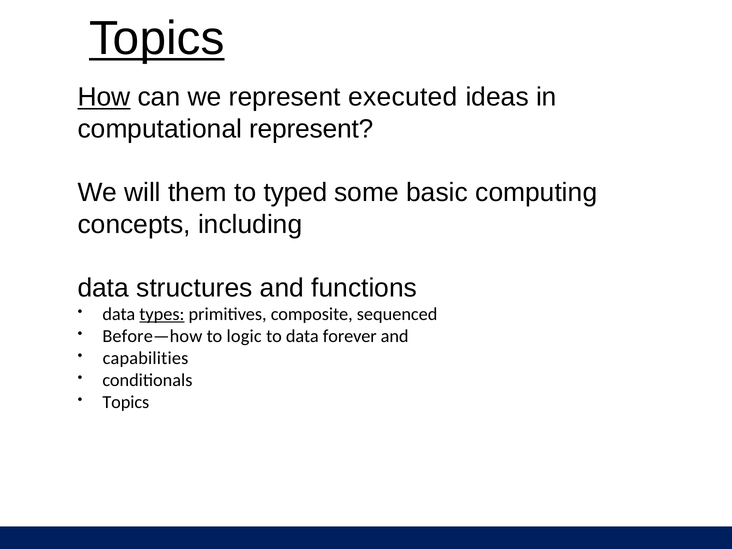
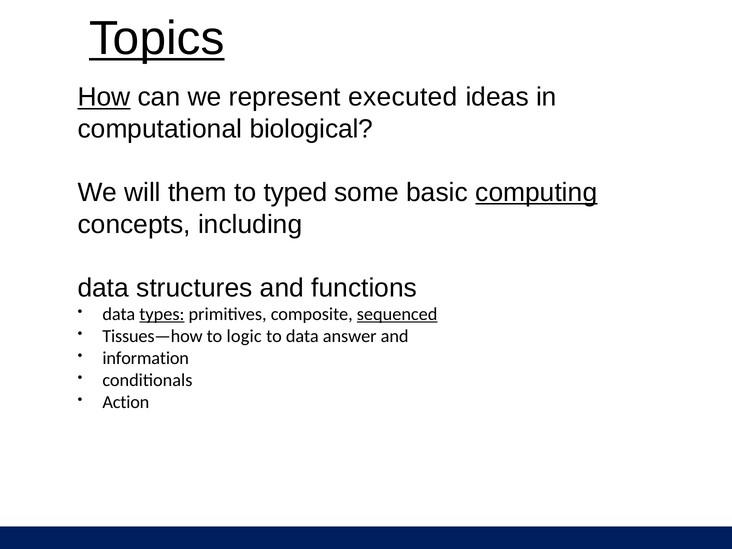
computational represent: represent -> biological
computing underline: none -> present
sequenced underline: none -> present
Before—how: Before—how -> Tissues—how
forever: forever -> answer
capabilities: capabilities -> information
Topics at (126, 402): Topics -> Action
